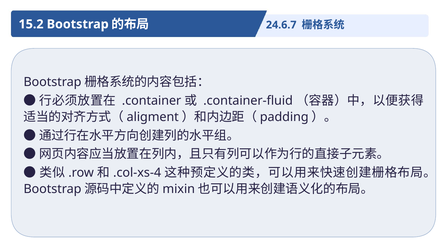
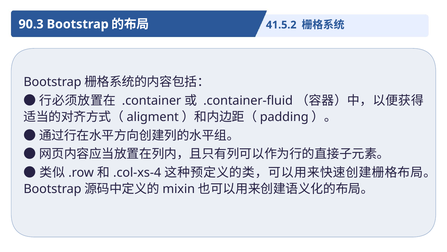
15.2: 15.2 -> 90.3
24.6.7: 24.6.7 -> 41.5.2
